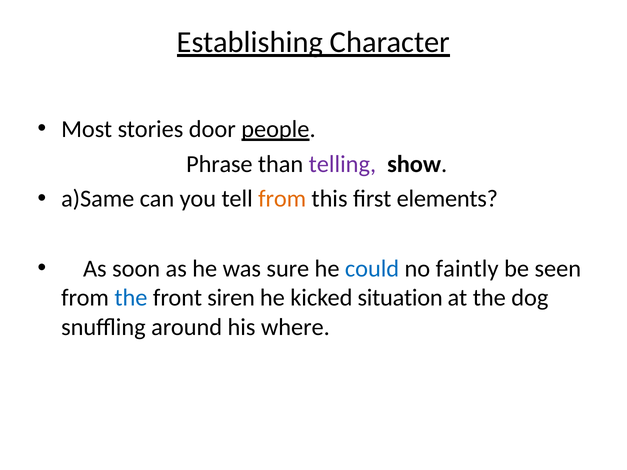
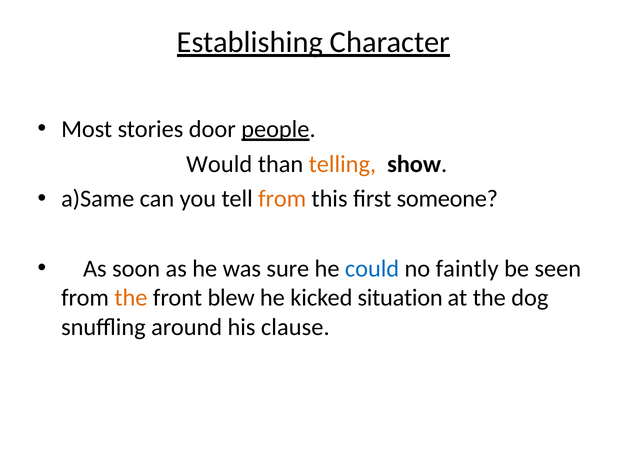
Phrase: Phrase -> Would
telling colour: purple -> orange
elements: elements -> someone
the at (131, 298) colour: blue -> orange
siren: siren -> blew
where: where -> clause
